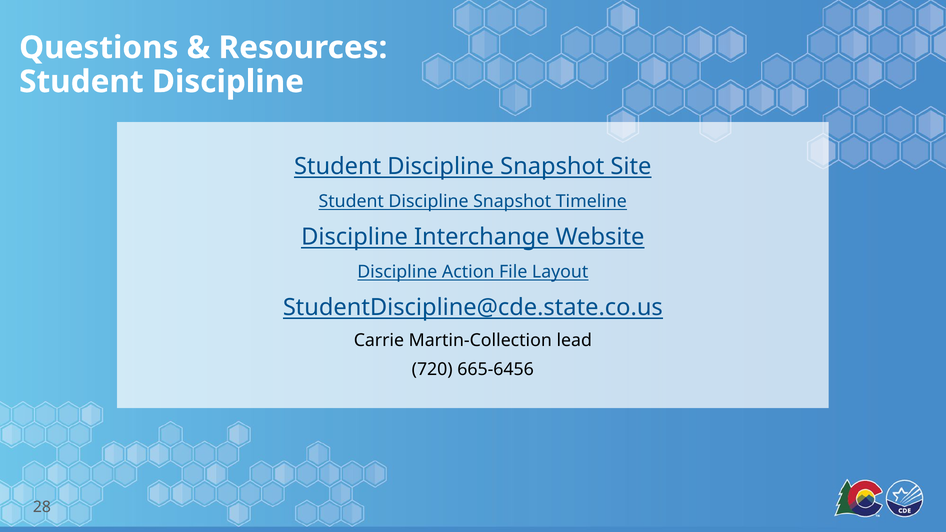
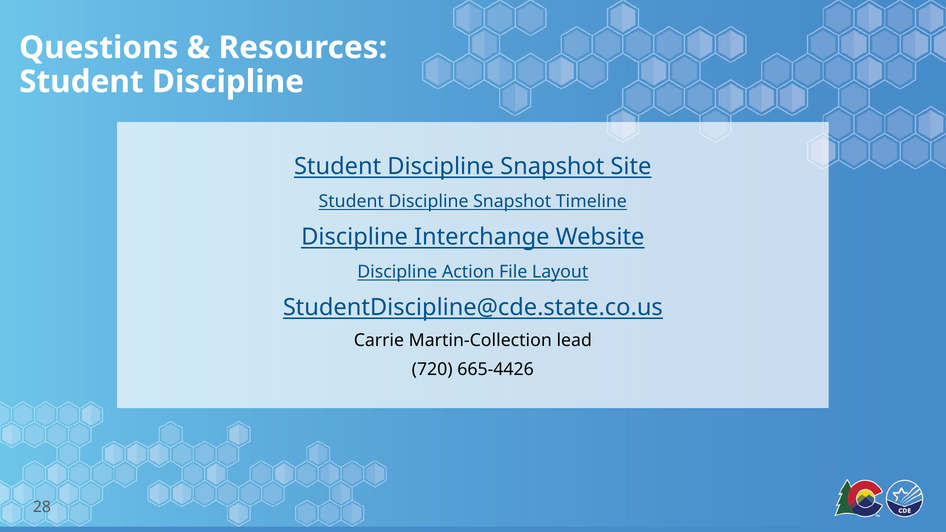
665-6456: 665-6456 -> 665-4426
